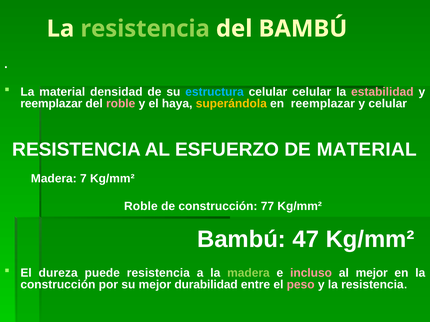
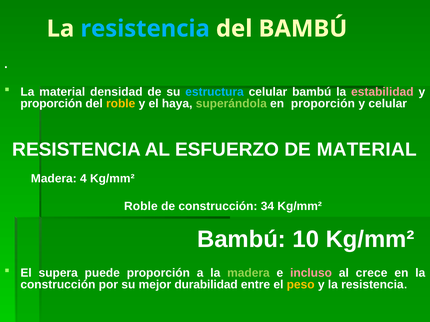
resistencia at (145, 29) colour: light green -> light blue
celular celular: celular -> bambú
reemplazar at (51, 104): reemplazar -> proporción
roble at (121, 104) colour: pink -> yellow
superándola colour: yellow -> light green
en reemplazar: reemplazar -> proporción
7: 7 -> 4
77: 77 -> 34
47: 47 -> 10
dureza: dureza -> supera
puede resistencia: resistencia -> proporción
al mejor: mejor -> crece
peso colour: pink -> yellow
